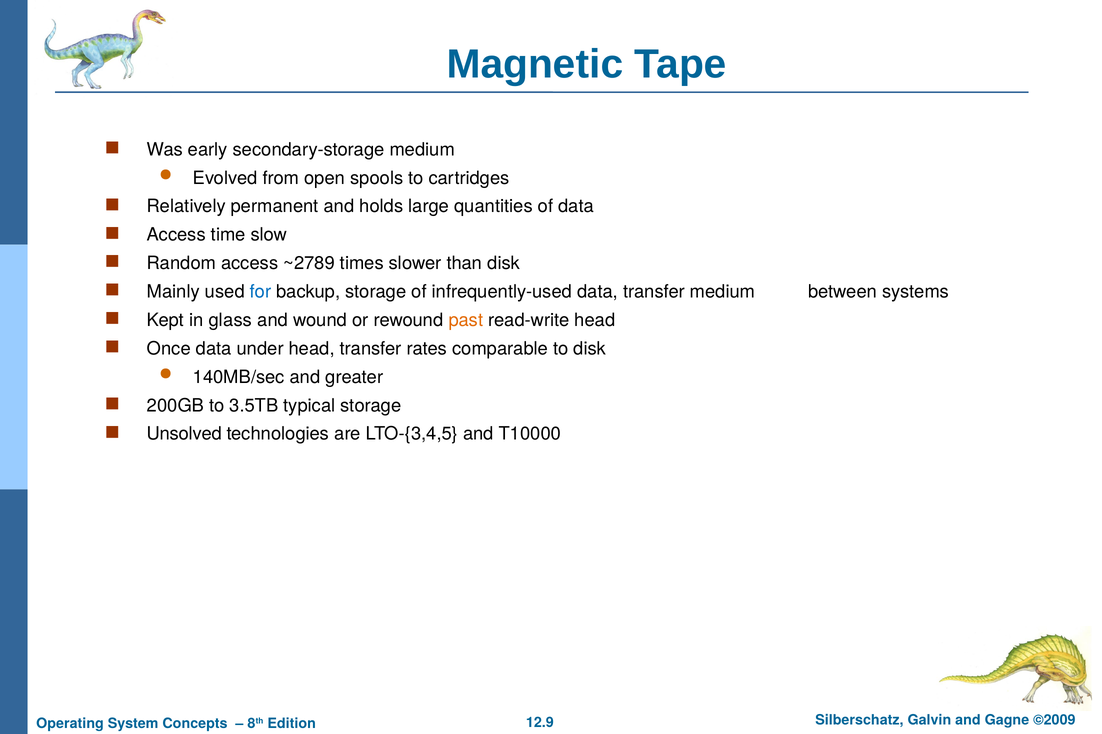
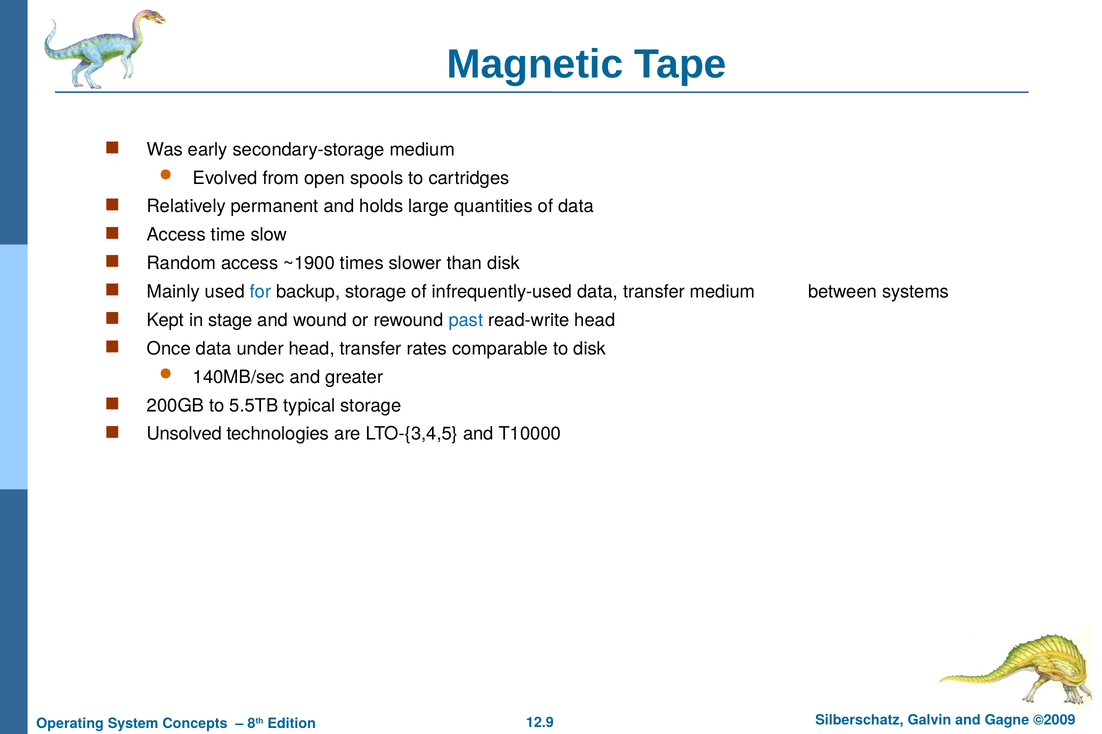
~2789: ~2789 -> ~1900
glass: glass -> stage
past colour: orange -> blue
3.5TB: 3.5TB -> 5.5TB
